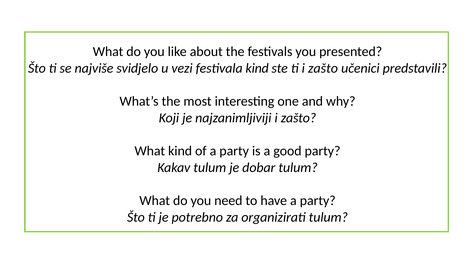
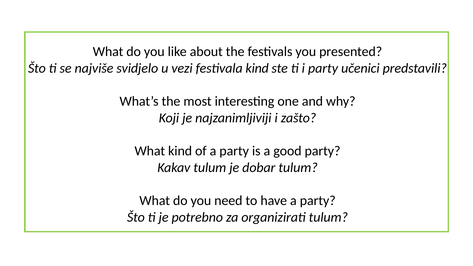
ti i zašto: zašto -> party
